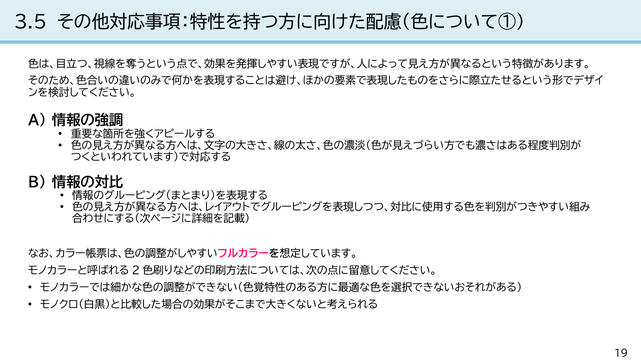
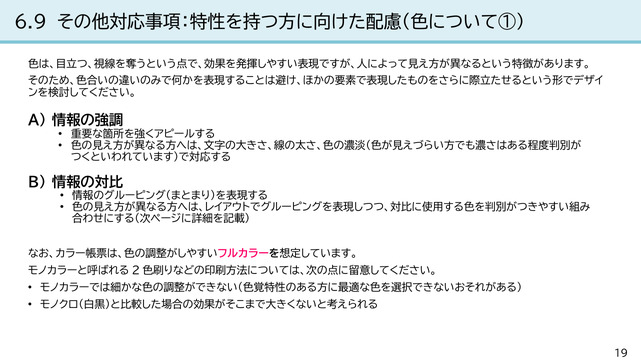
3.5: 3.5 -> 6.9
